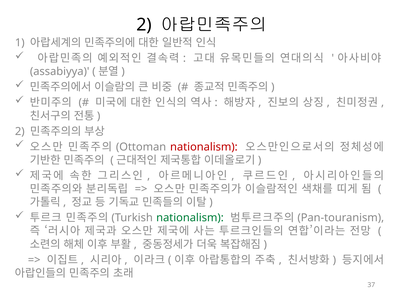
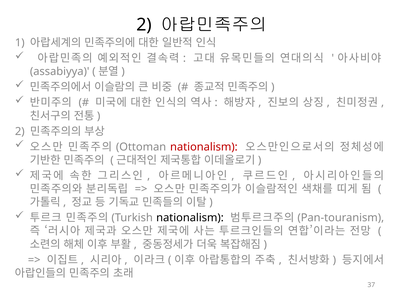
nationalism at (190, 218) colour: green -> black
